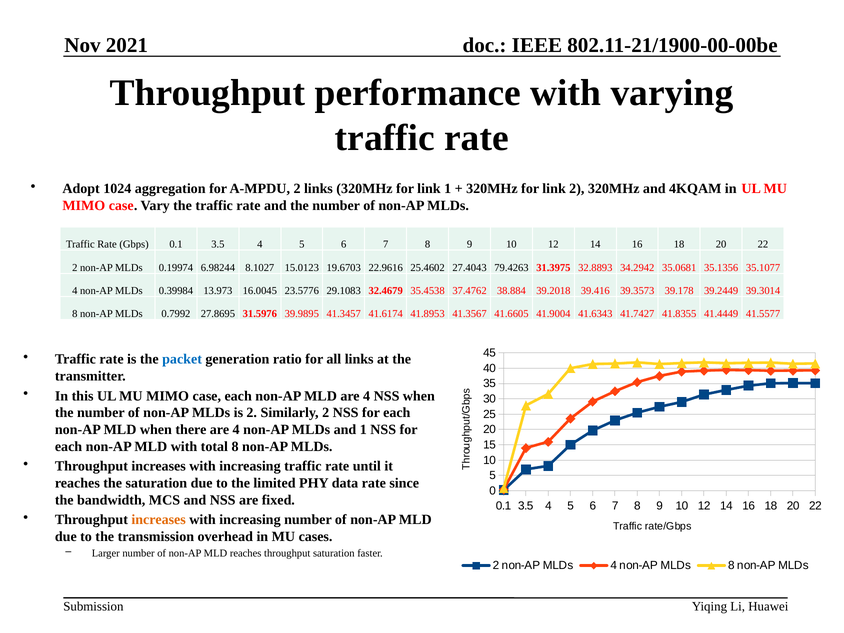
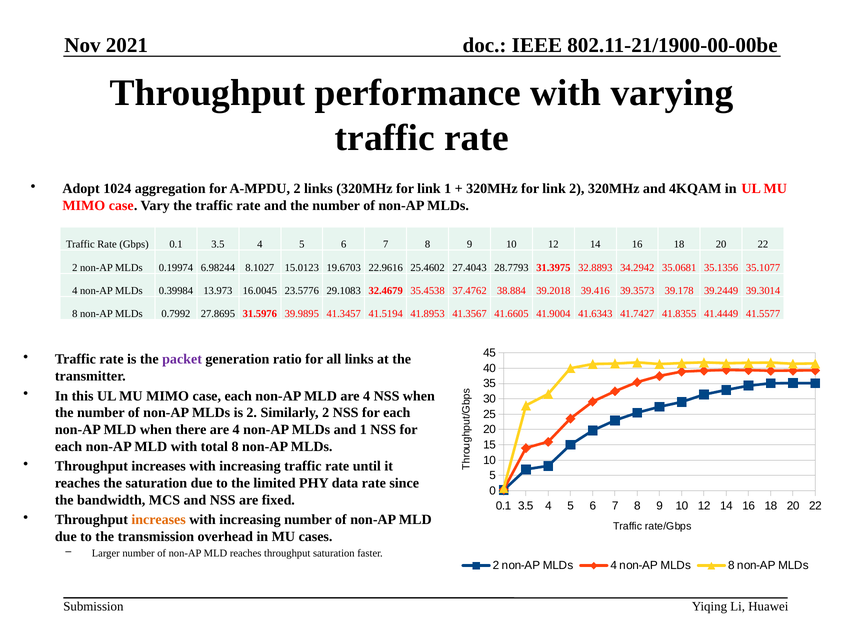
79.4263: 79.4263 -> 28.7793
41.6174: 41.6174 -> 41.5194
packet colour: blue -> purple
